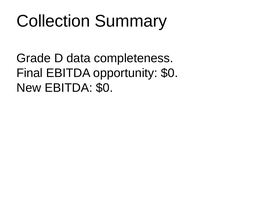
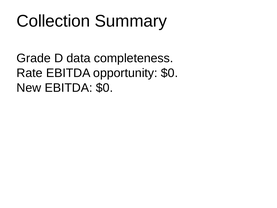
Final: Final -> Rate
